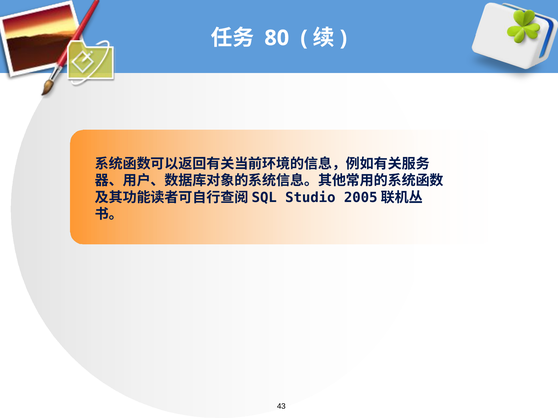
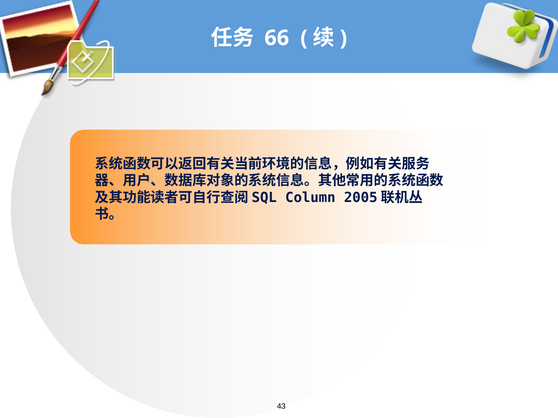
80: 80 -> 66
Studio: Studio -> Column
